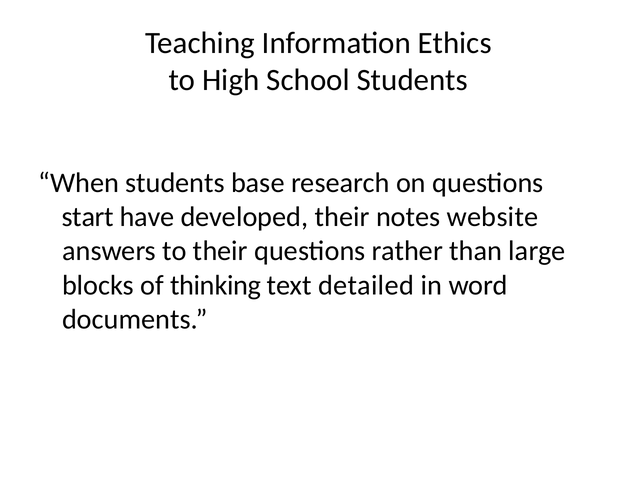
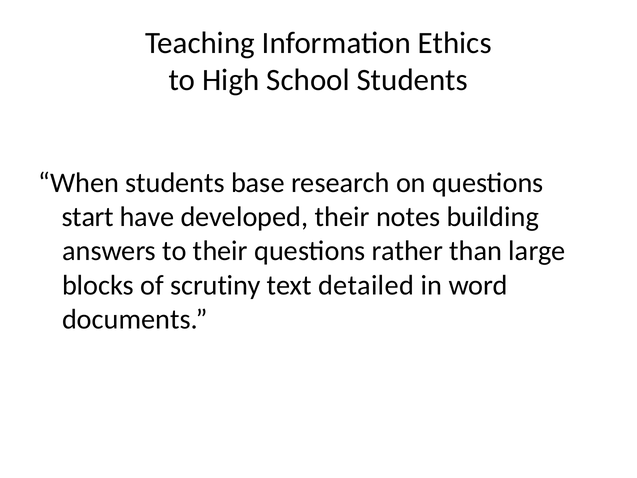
website: website -> building
thinking: thinking -> scrutiny
